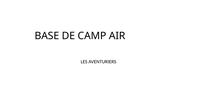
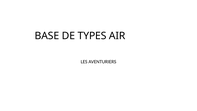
CAMP: CAMP -> TYPES
